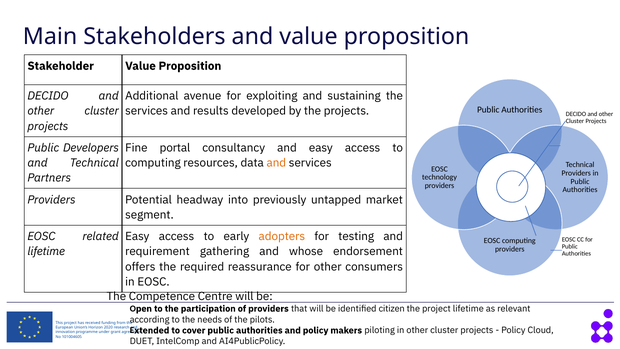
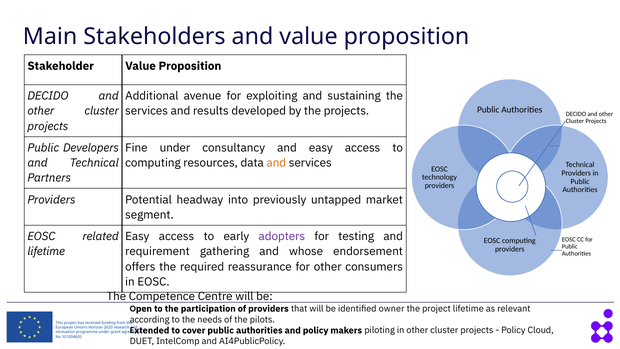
Fine portal: portal -> under
adopters colour: orange -> purple
citizen: citizen -> owner
